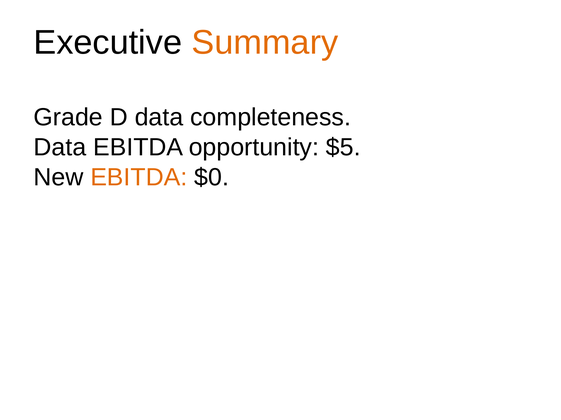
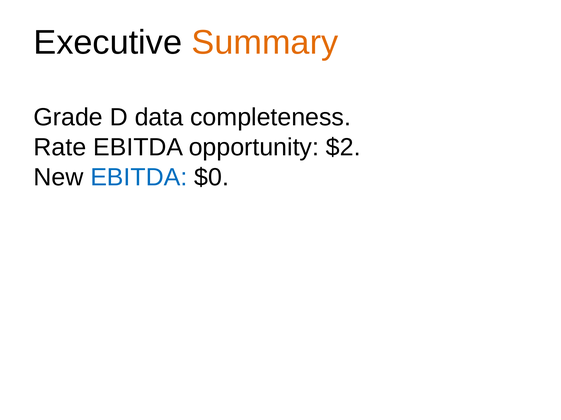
Data at (60, 148): Data -> Rate
$5: $5 -> $2
EBITDA at (139, 177) colour: orange -> blue
